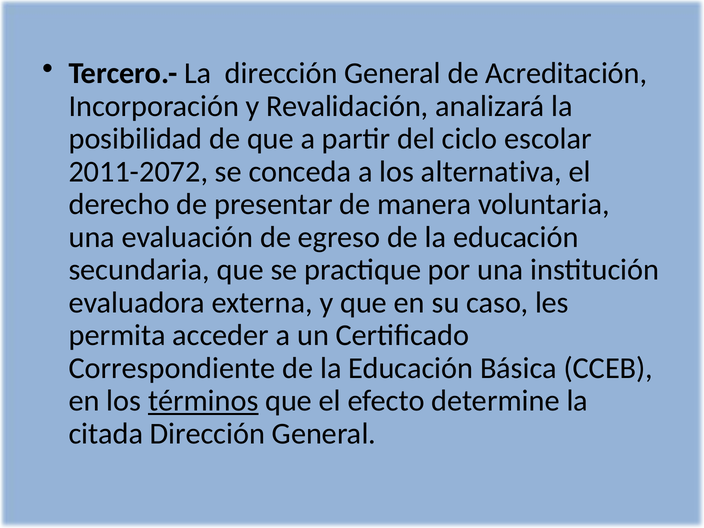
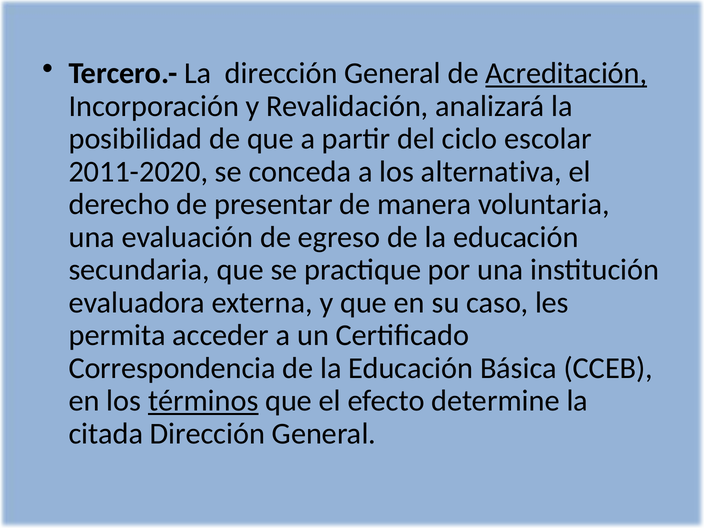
Acreditación underline: none -> present
2011-2072: 2011-2072 -> 2011-2020
Correspondiente: Correspondiente -> Correspondencia
